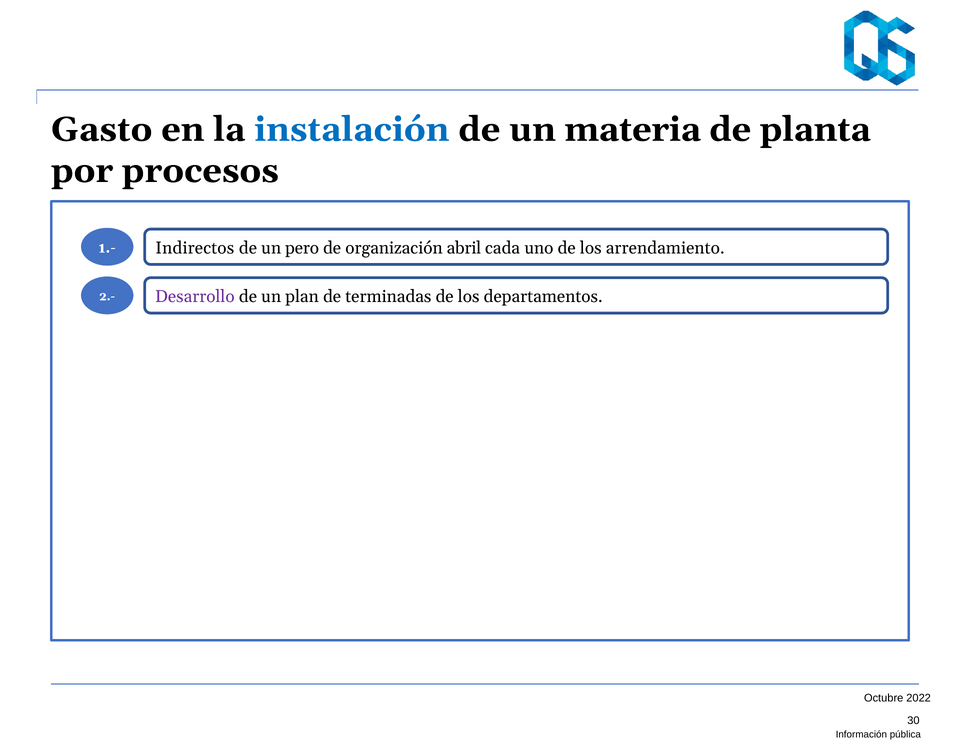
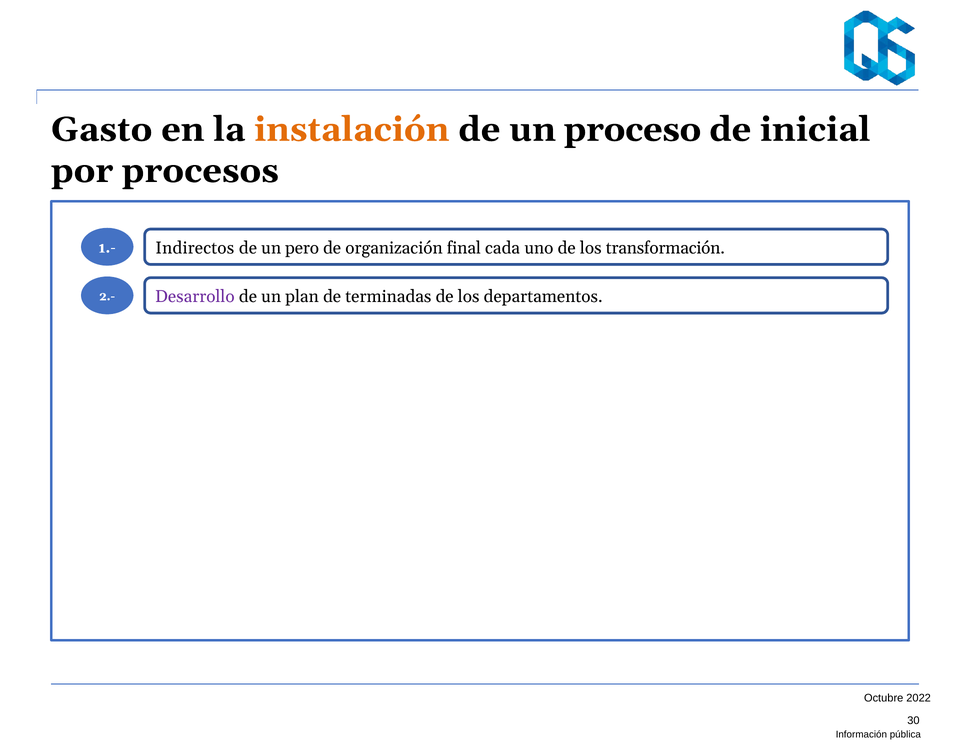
instalación colour: blue -> orange
materia: materia -> proceso
planta: planta -> inicial
abril: abril -> final
arrendamiento: arrendamiento -> transformación
